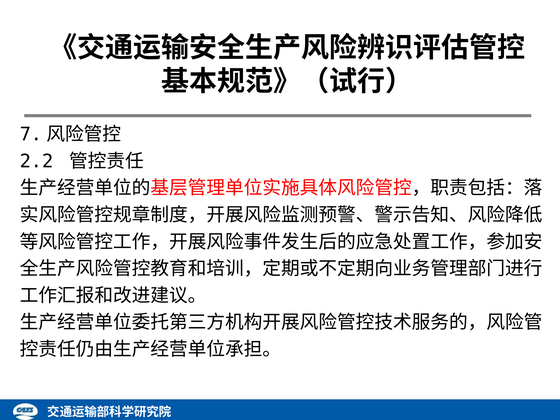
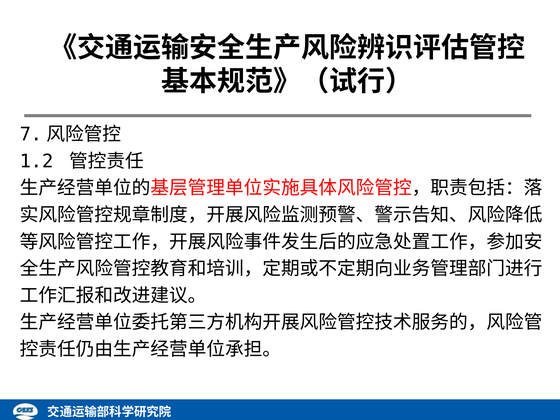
2.2: 2.2 -> 1.2
